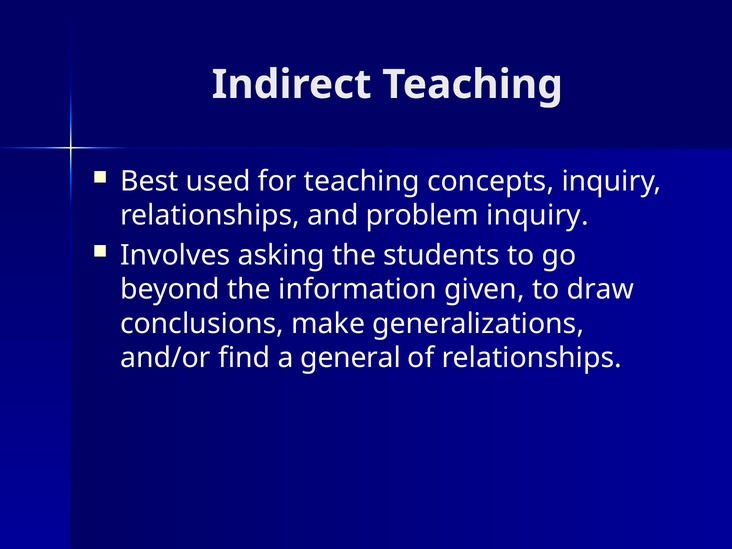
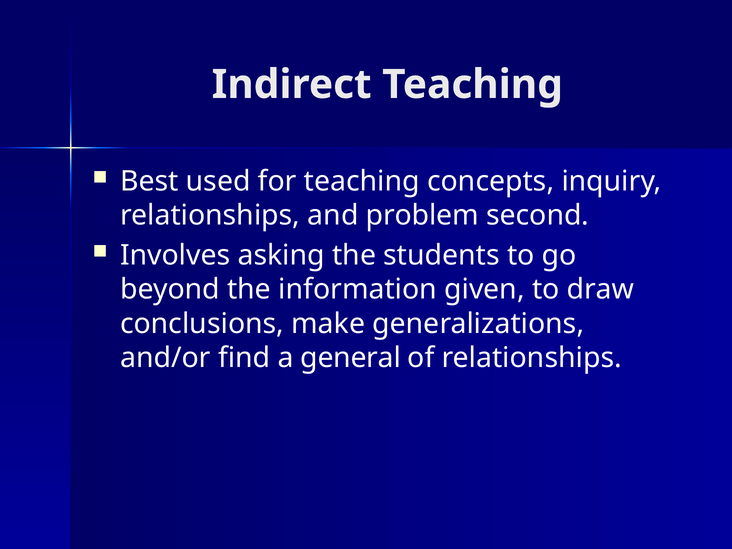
problem inquiry: inquiry -> second
